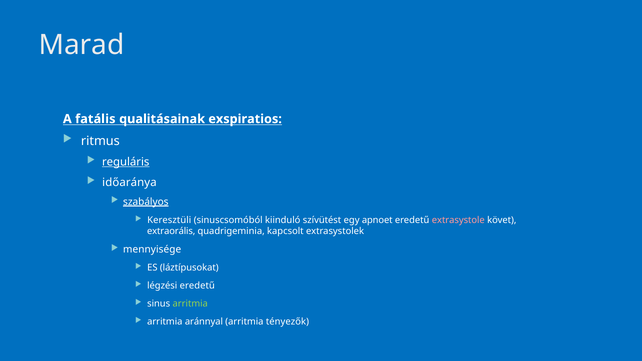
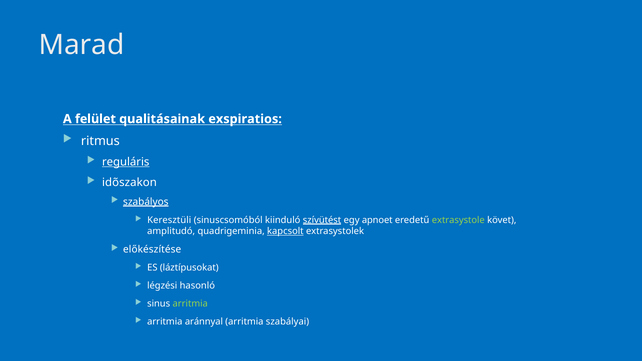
fatális: fatális -> felület
időaránya: időaránya -> idõszakon
szívütést underline: none -> present
extrasystole colour: pink -> light green
extraorális: extraorális -> amplitudó
kapcsolt underline: none -> present
mennyisége: mennyisége -> előkészítése
légzési eredetű: eredetű -> hasonló
tényezők: tényezők -> szabályai
